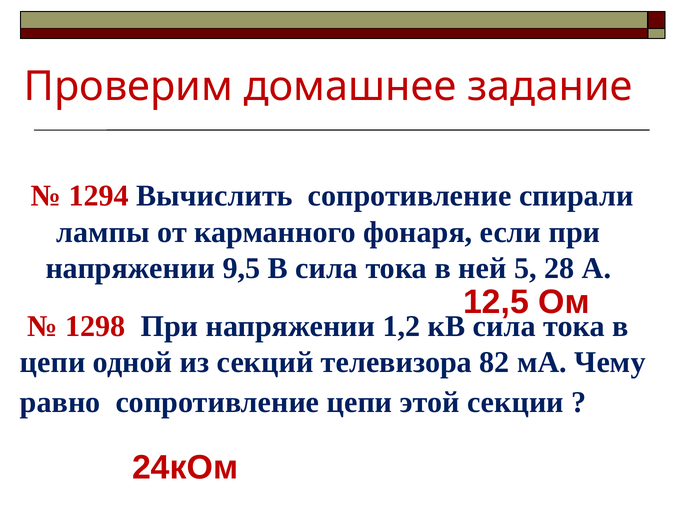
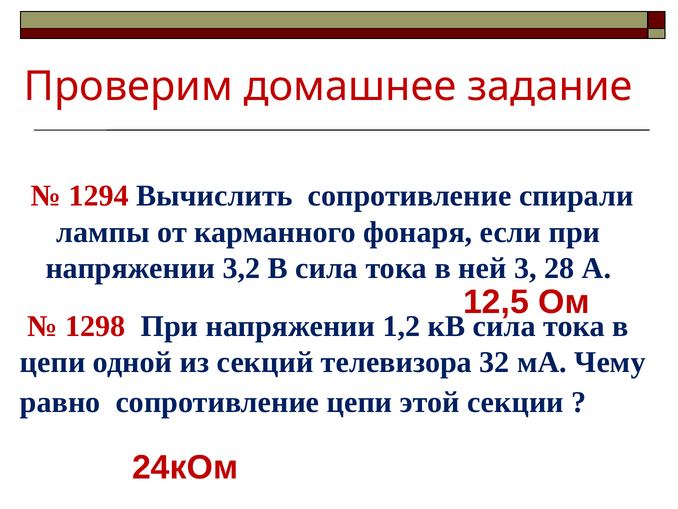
9,5: 9,5 -> 3,2
5: 5 -> 3
82: 82 -> 32
